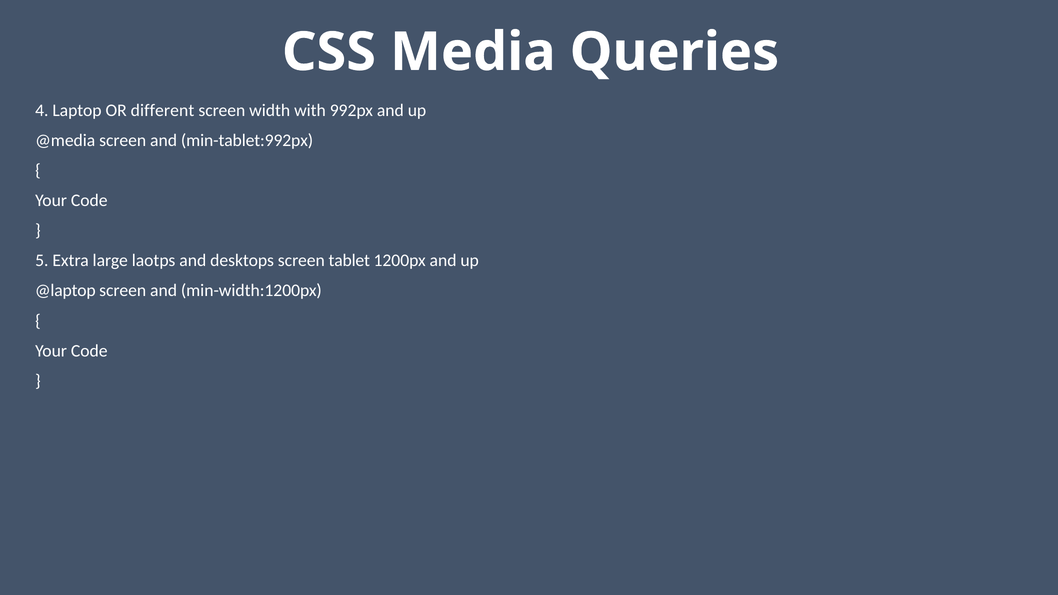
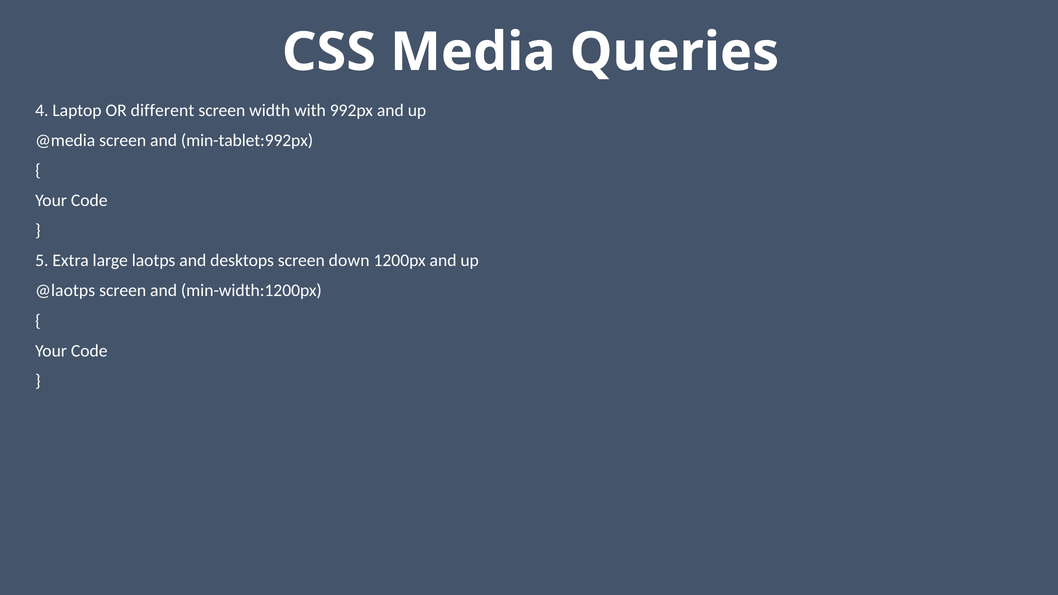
tablet: tablet -> down
@laptop: @laptop -> @laotps
